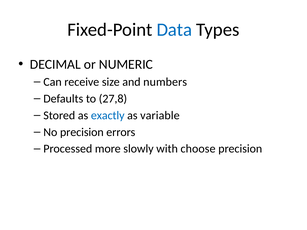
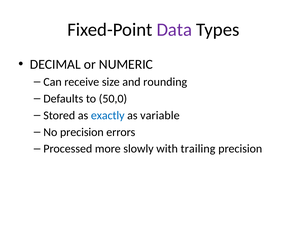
Data colour: blue -> purple
numbers: numbers -> rounding
27,8: 27,8 -> 50,0
choose: choose -> trailing
